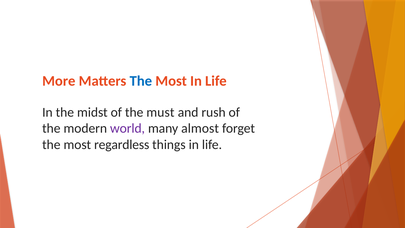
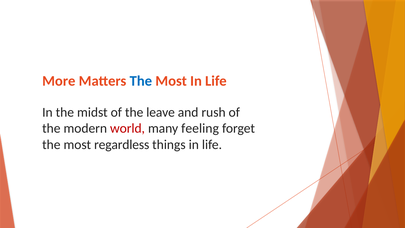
must: must -> leave
world colour: purple -> red
almost: almost -> feeling
